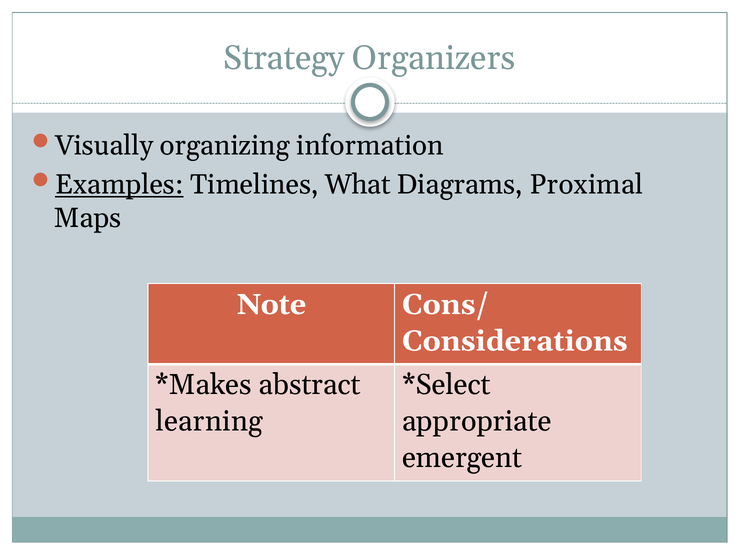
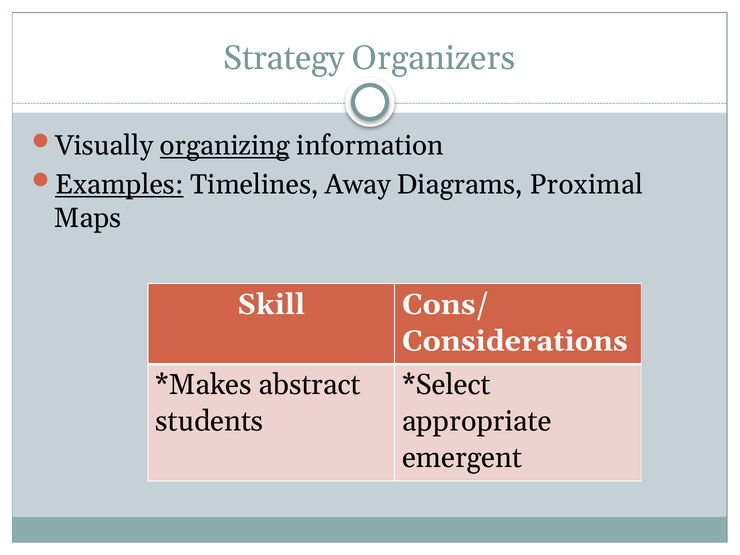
organizing underline: none -> present
What: What -> Away
Note: Note -> Skill
learning: learning -> students
